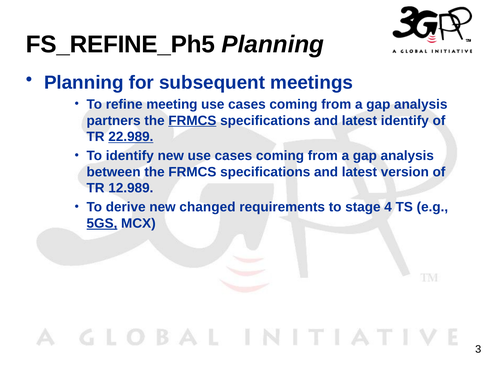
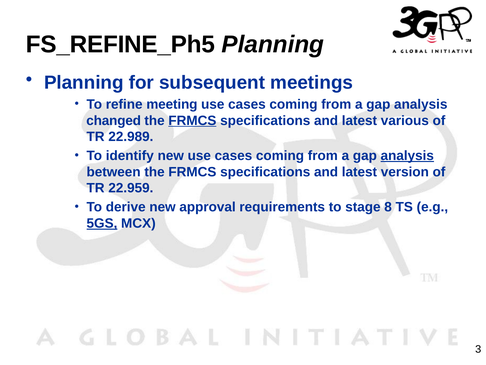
partners: partners -> changed
latest identify: identify -> various
22.989 underline: present -> none
analysis at (407, 156) underline: none -> present
12.989: 12.989 -> 22.959
changed: changed -> approval
4: 4 -> 8
